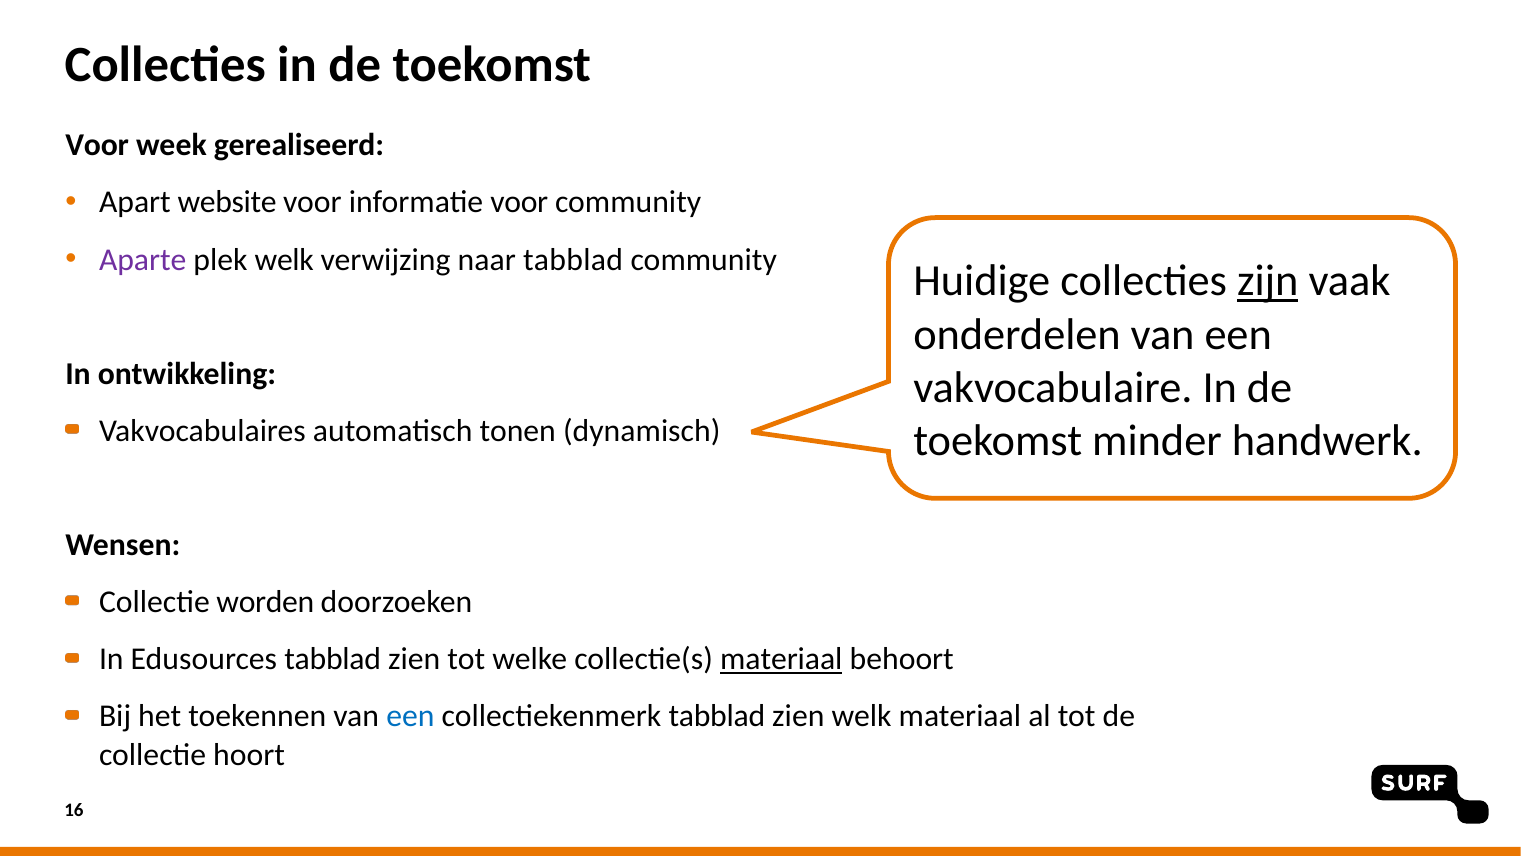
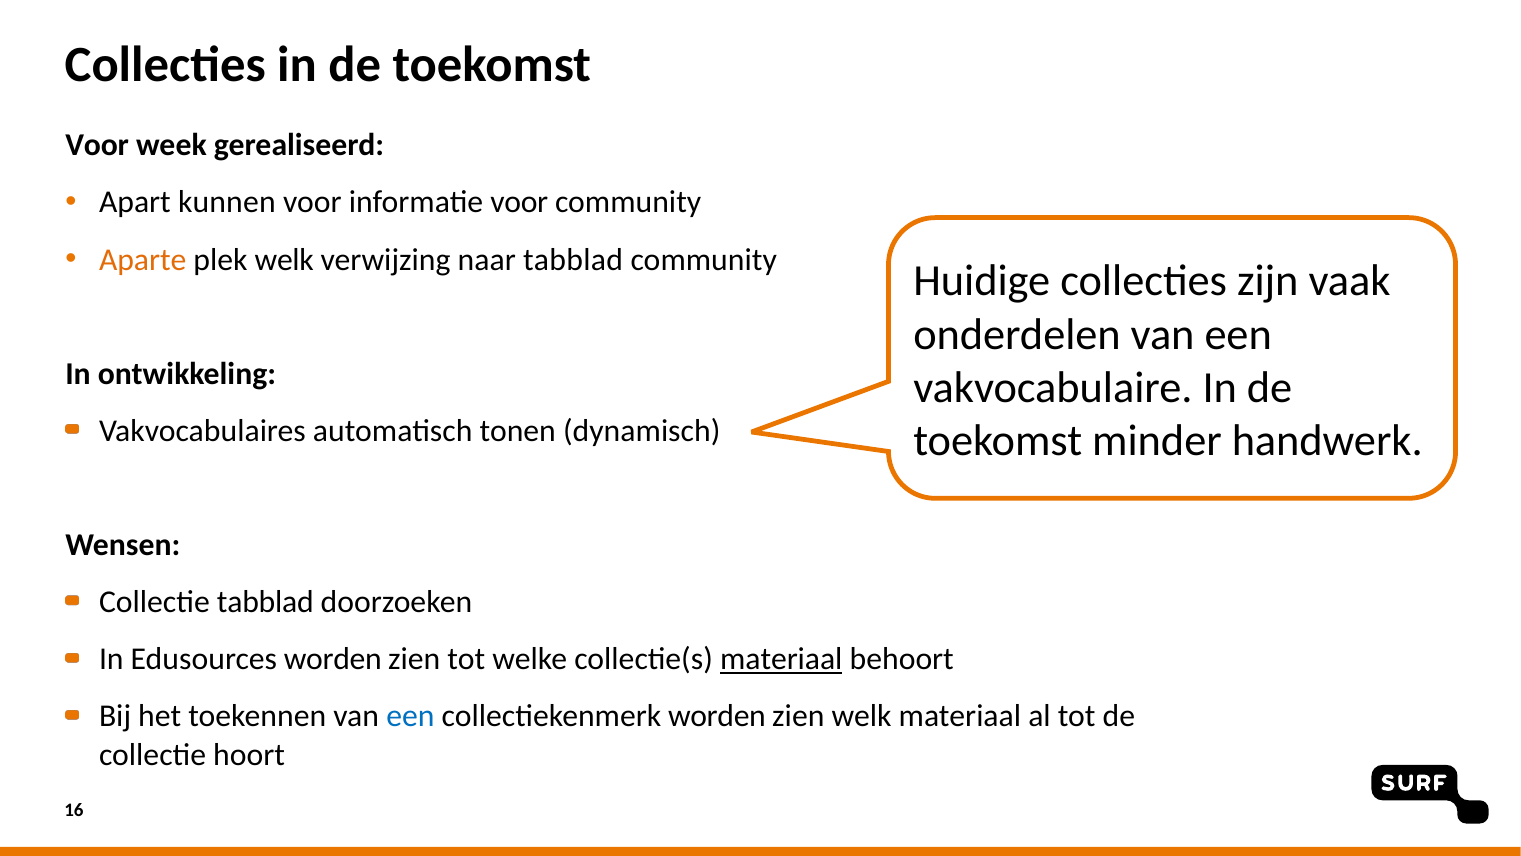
website: website -> kunnen
Aparte colour: purple -> orange
zijn underline: present -> none
Collectie worden: worden -> tabblad
Edusources tabblad: tabblad -> worden
collectiekenmerk tabblad: tabblad -> worden
